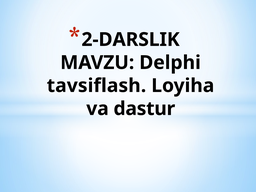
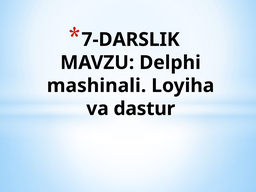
2-DARSLIK: 2-DARSLIK -> 7-DARSLIK
tavsiflash: tavsiflash -> mashinali
